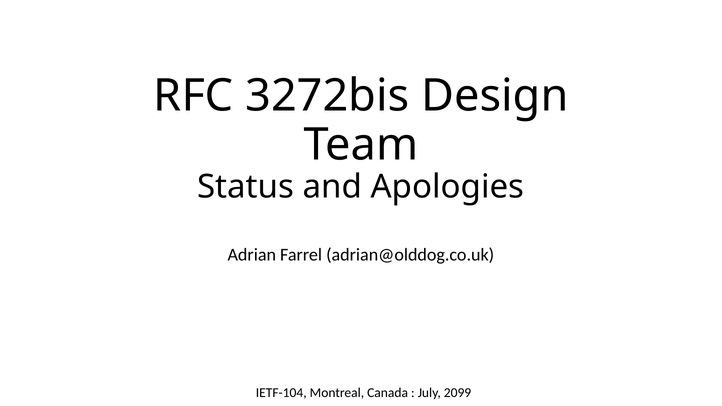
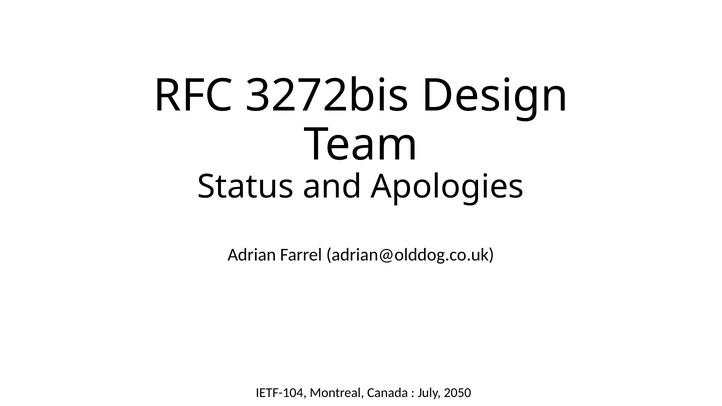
2099: 2099 -> 2050
